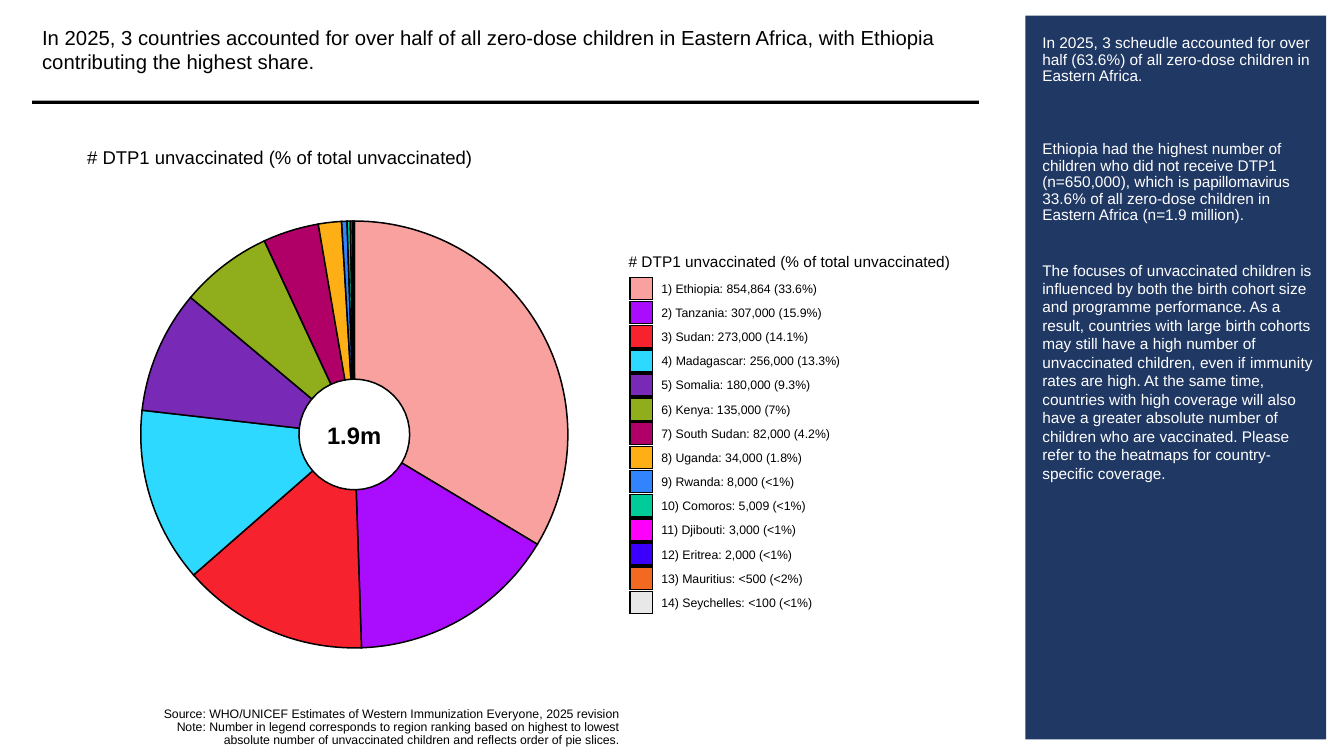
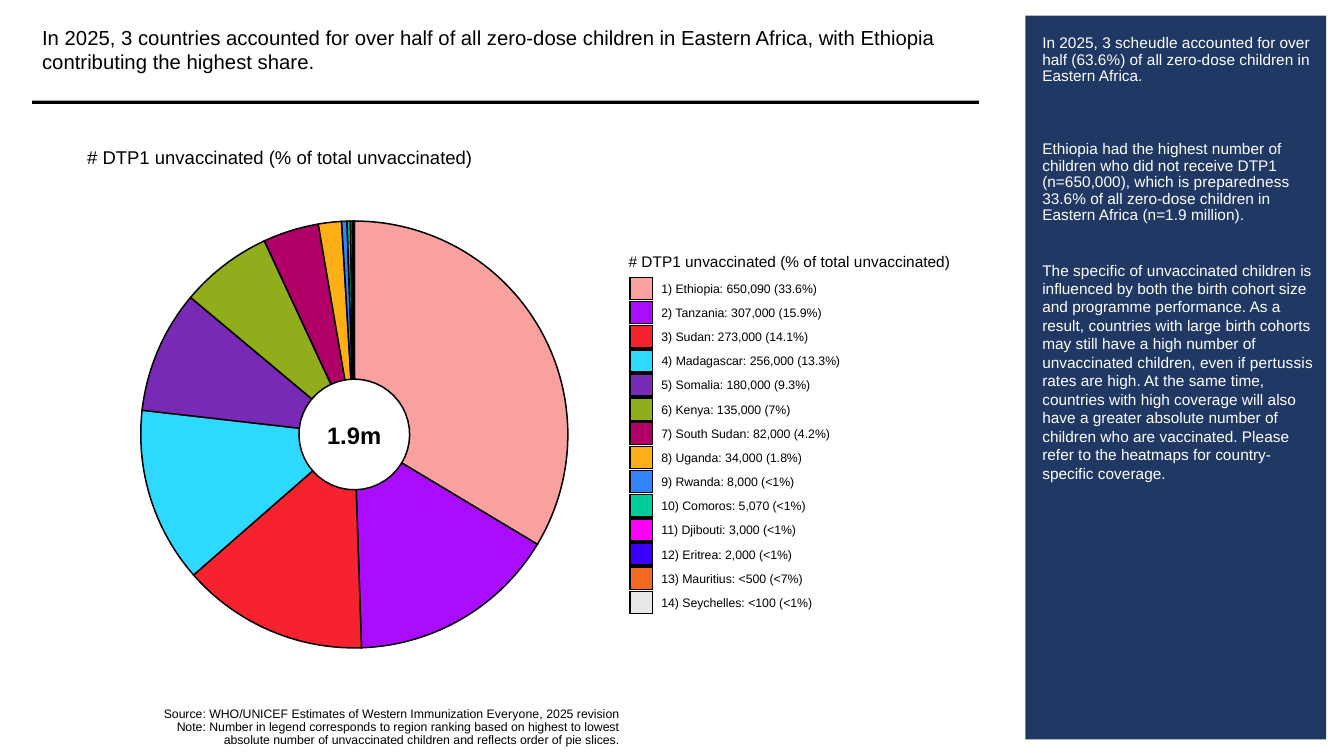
papillomavirus: papillomavirus -> preparedness
The focuses: focuses -> specific
854,864: 854,864 -> 650,090
immunity: immunity -> pertussis
5,009: 5,009 -> 5,070
<2%: <2% -> <7%
